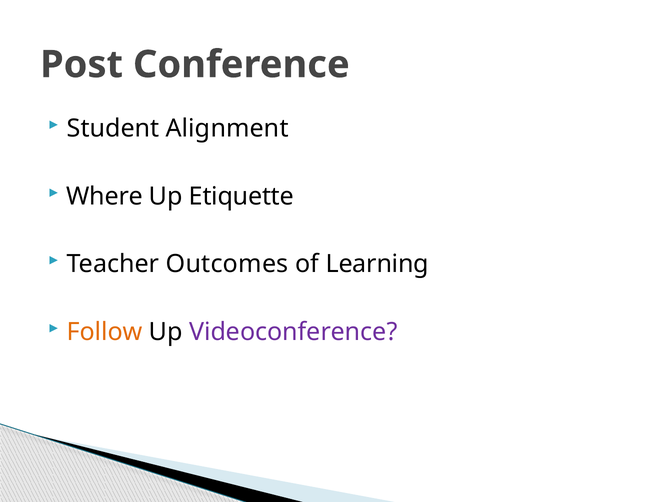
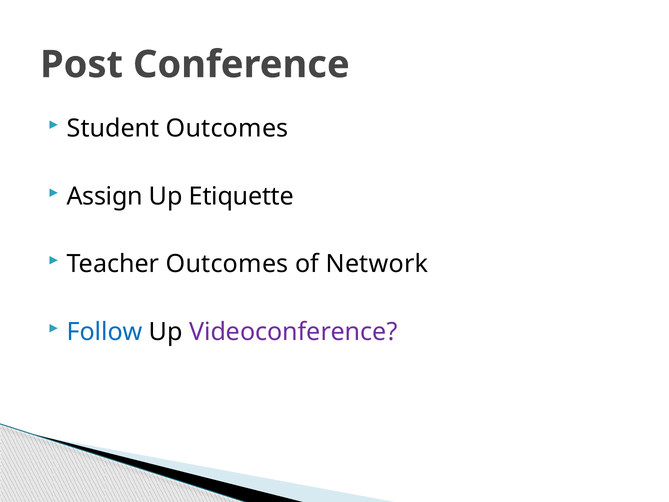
Student Alignment: Alignment -> Outcomes
Where: Where -> Assign
Learning: Learning -> Network
Follow colour: orange -> blue
